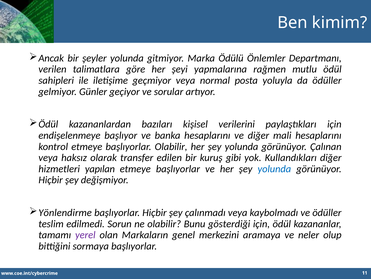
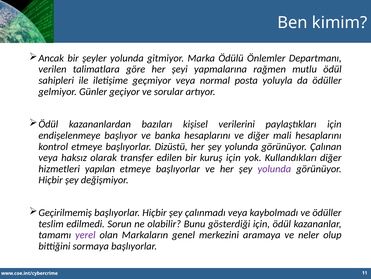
başlıyorlar Olabilir: Olabilir -> Dizüstü
kuruş gibi: gibi -> için
yolunda at (274, 168) colour: blue -> purple
Yönlendirme: Yönlendirme -> Geçirilmemiş
